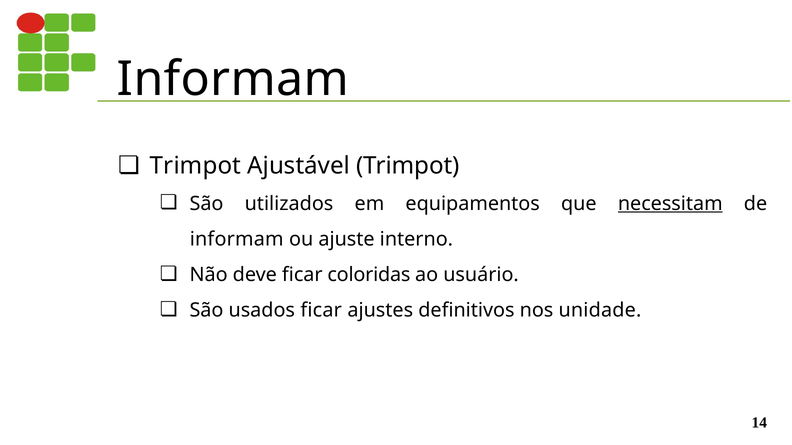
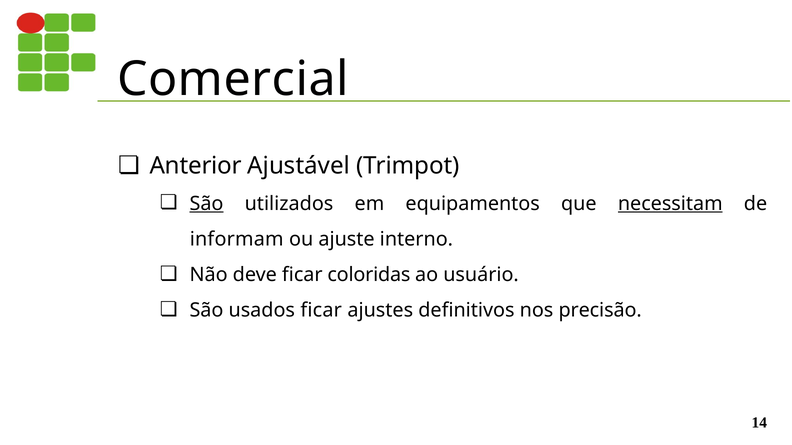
Informam at (233, 79): Informam -> Comercial
Trimpot at (196, 166): Trimpot -> Anterior
São at (207, 204) underline: none -> present
unidade: unidade -> precisão
